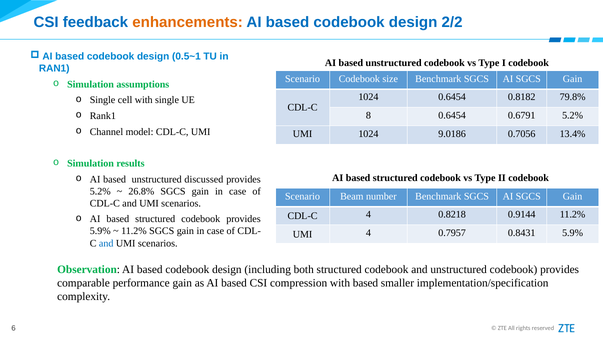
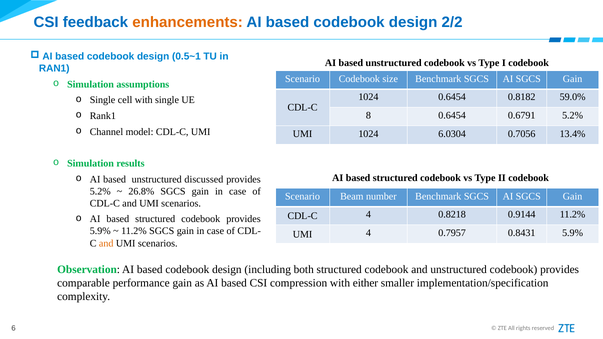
79.8%: 79.8% -> 59.0%
9.0186: 9.0186 -> 6.0304
and at (106, 243) colour: blue -> orange
with based: based -> either
